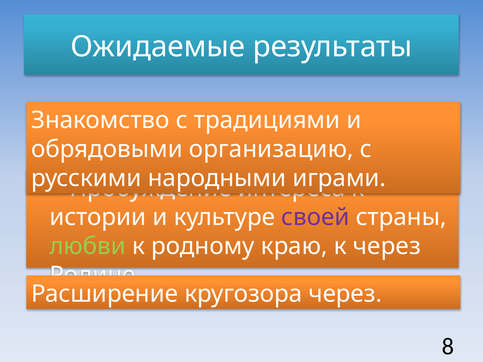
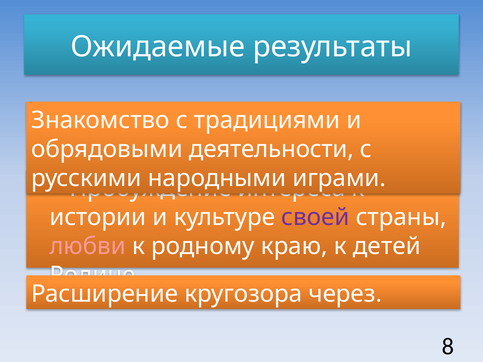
организацию: организацию -> деятельности
любви colour: light green -> pink
к через: через -> детей
